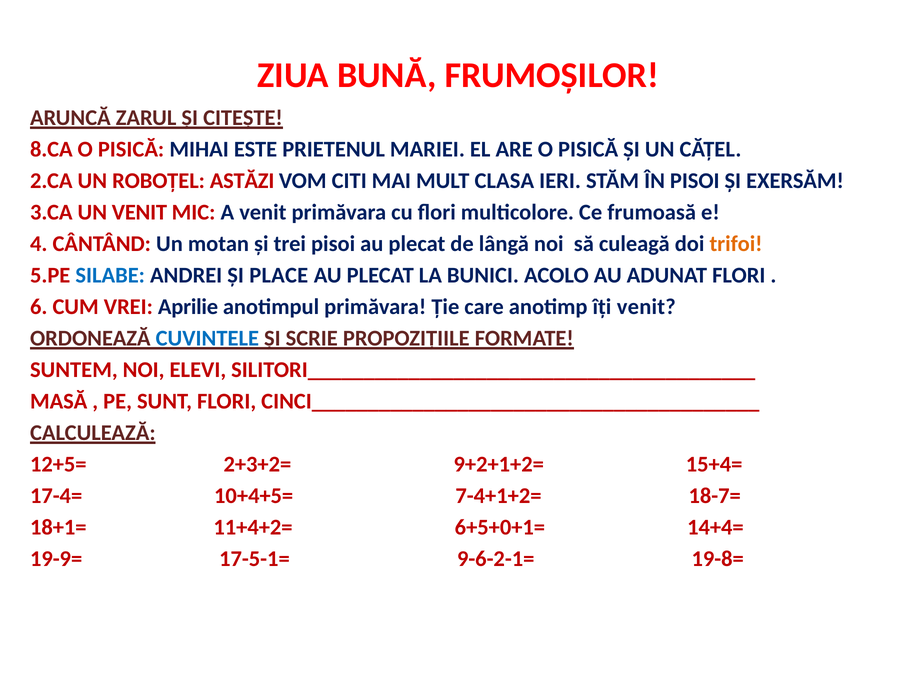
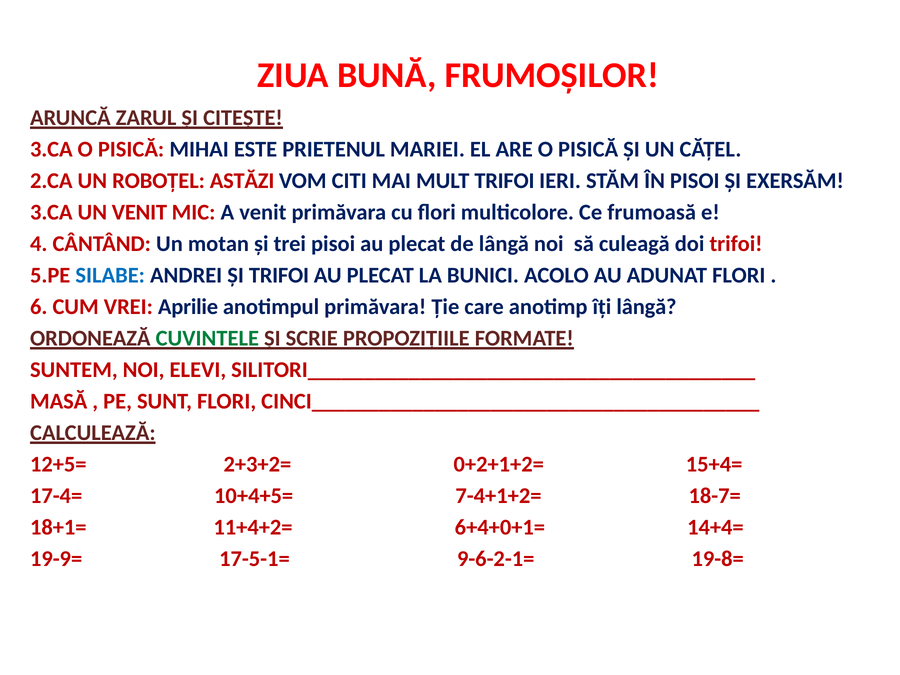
8.CA at (51, 150): 8.CA -> 3.CA
MULT CLASA: CLASA -> TRIFOI
trifoi at (736, 244) colour: orange -> red
ȘI PLACE: PLACE -> TRIFOI
îți venit: venit -> lângă
CUVINTELE colour: blue -> green
9+2+1+2=: 9+2+1+2= -> 0+2+1+2=
6+5+0+1=: 6+5+0+1= -> 6+4+0+1=
